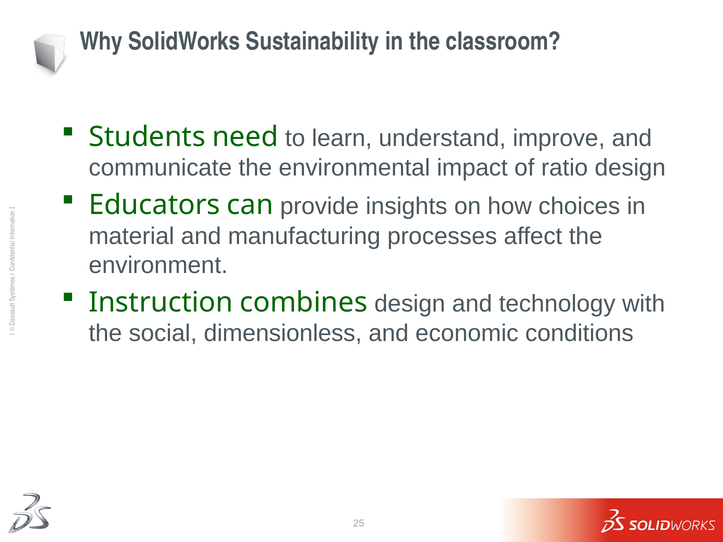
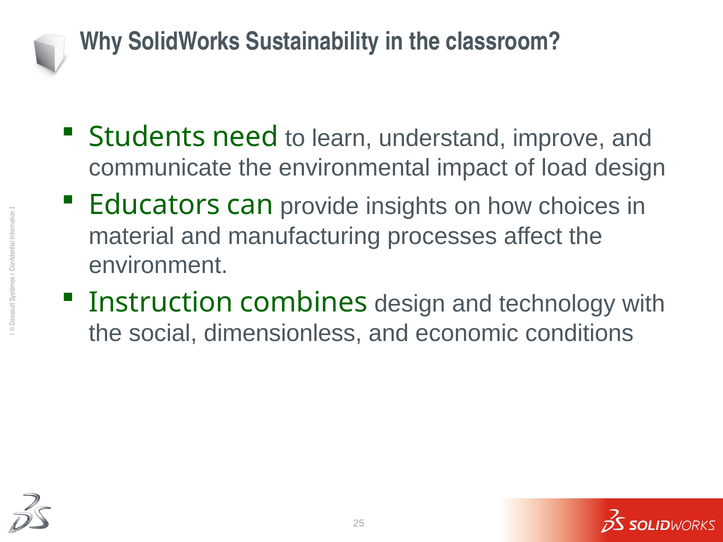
ratio: ratio -> load
